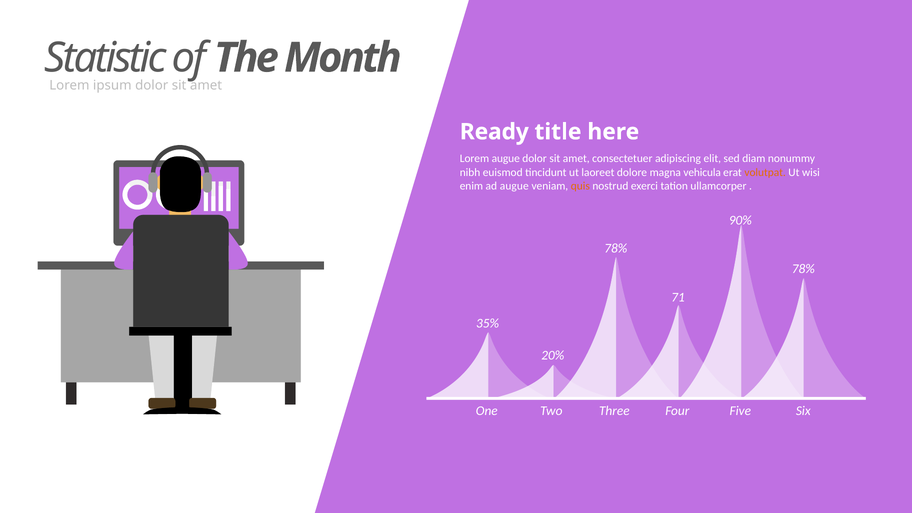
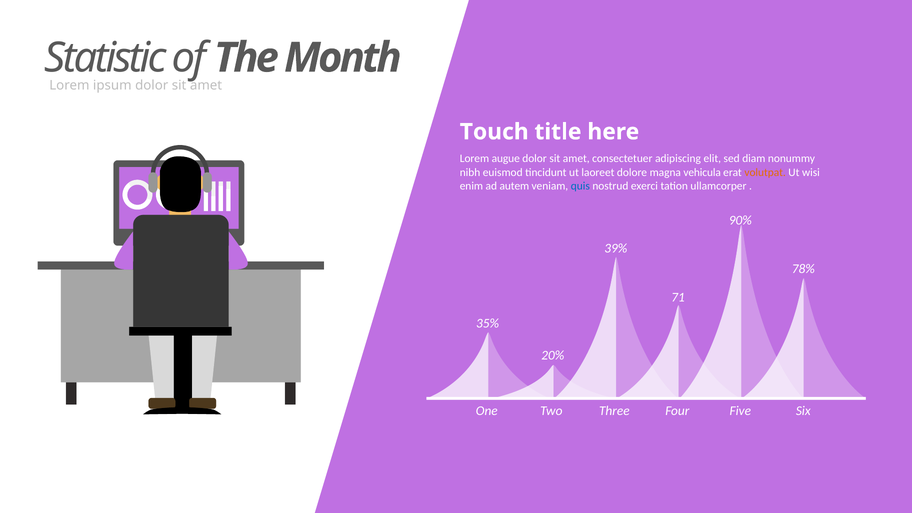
Ready: Ready -> Touch
ad augue: augue -> autem
quis colour: orange -> blue
78% at (616, 248): 78% -> 39%
